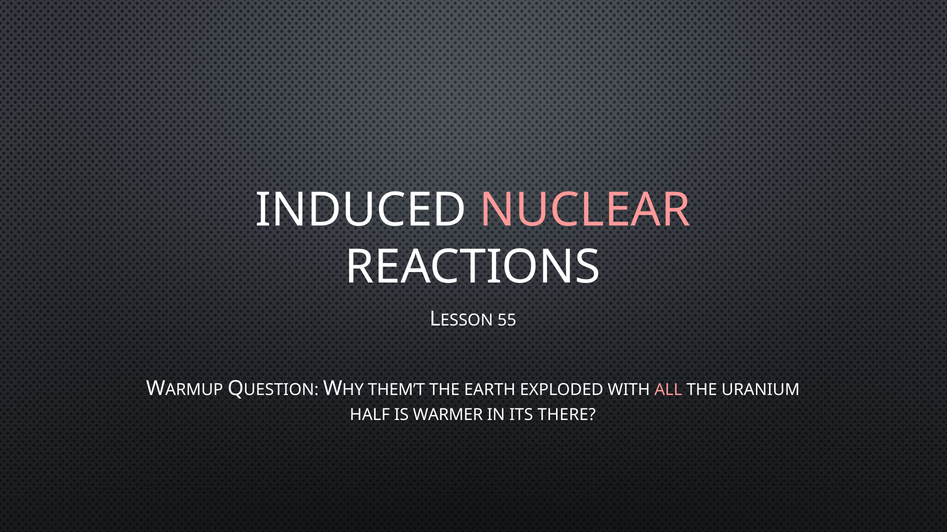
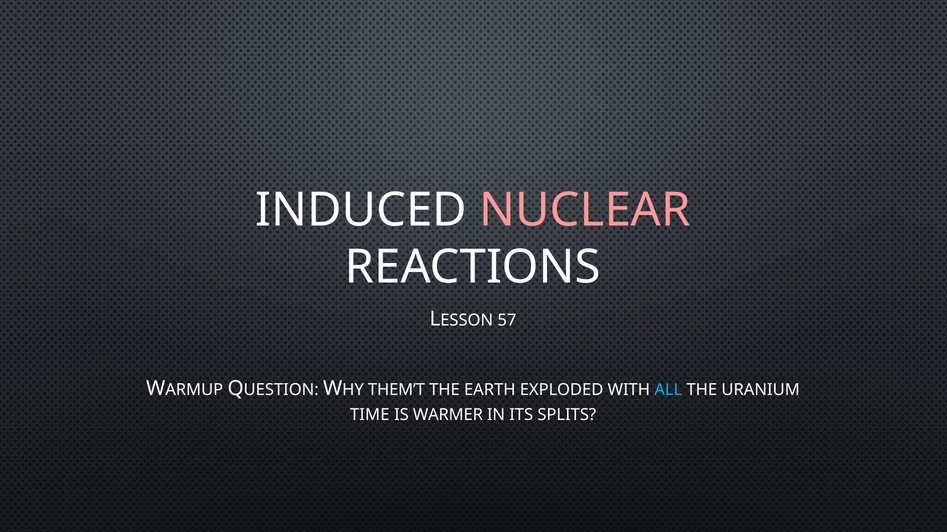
55: 55 -> 57
ALL colour: pink -> light blue
HALF: HALF -> TIME
THERE: THERE -> SPLITS
